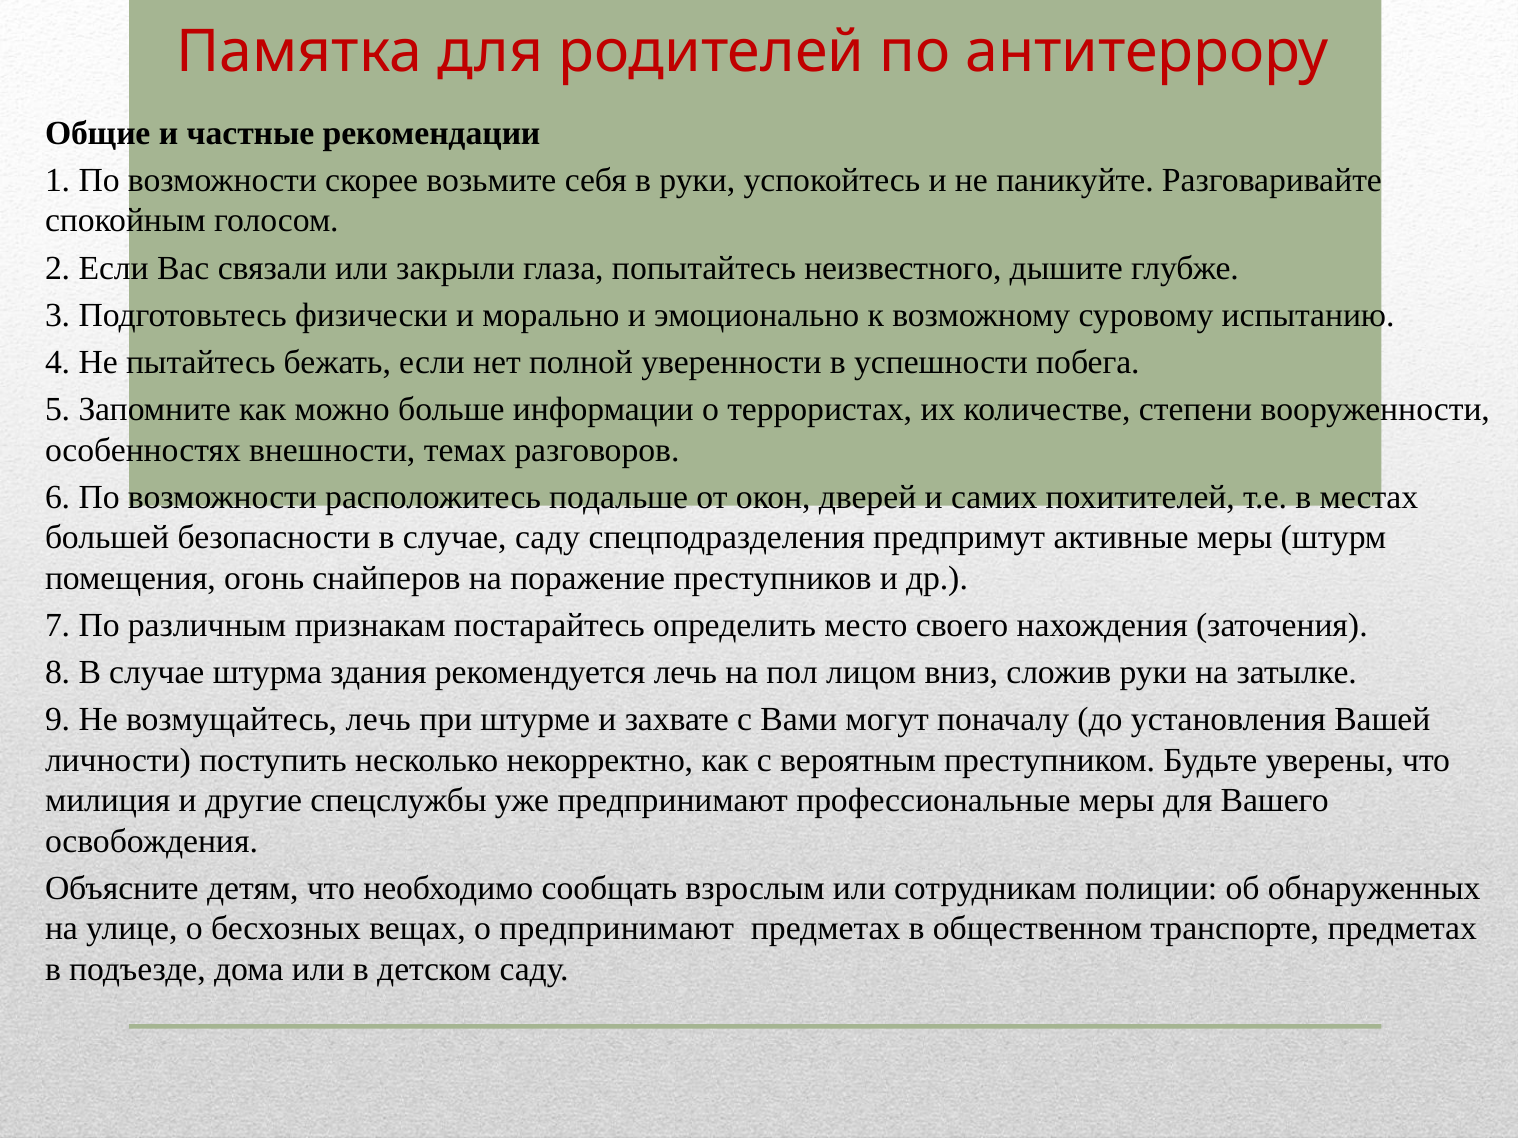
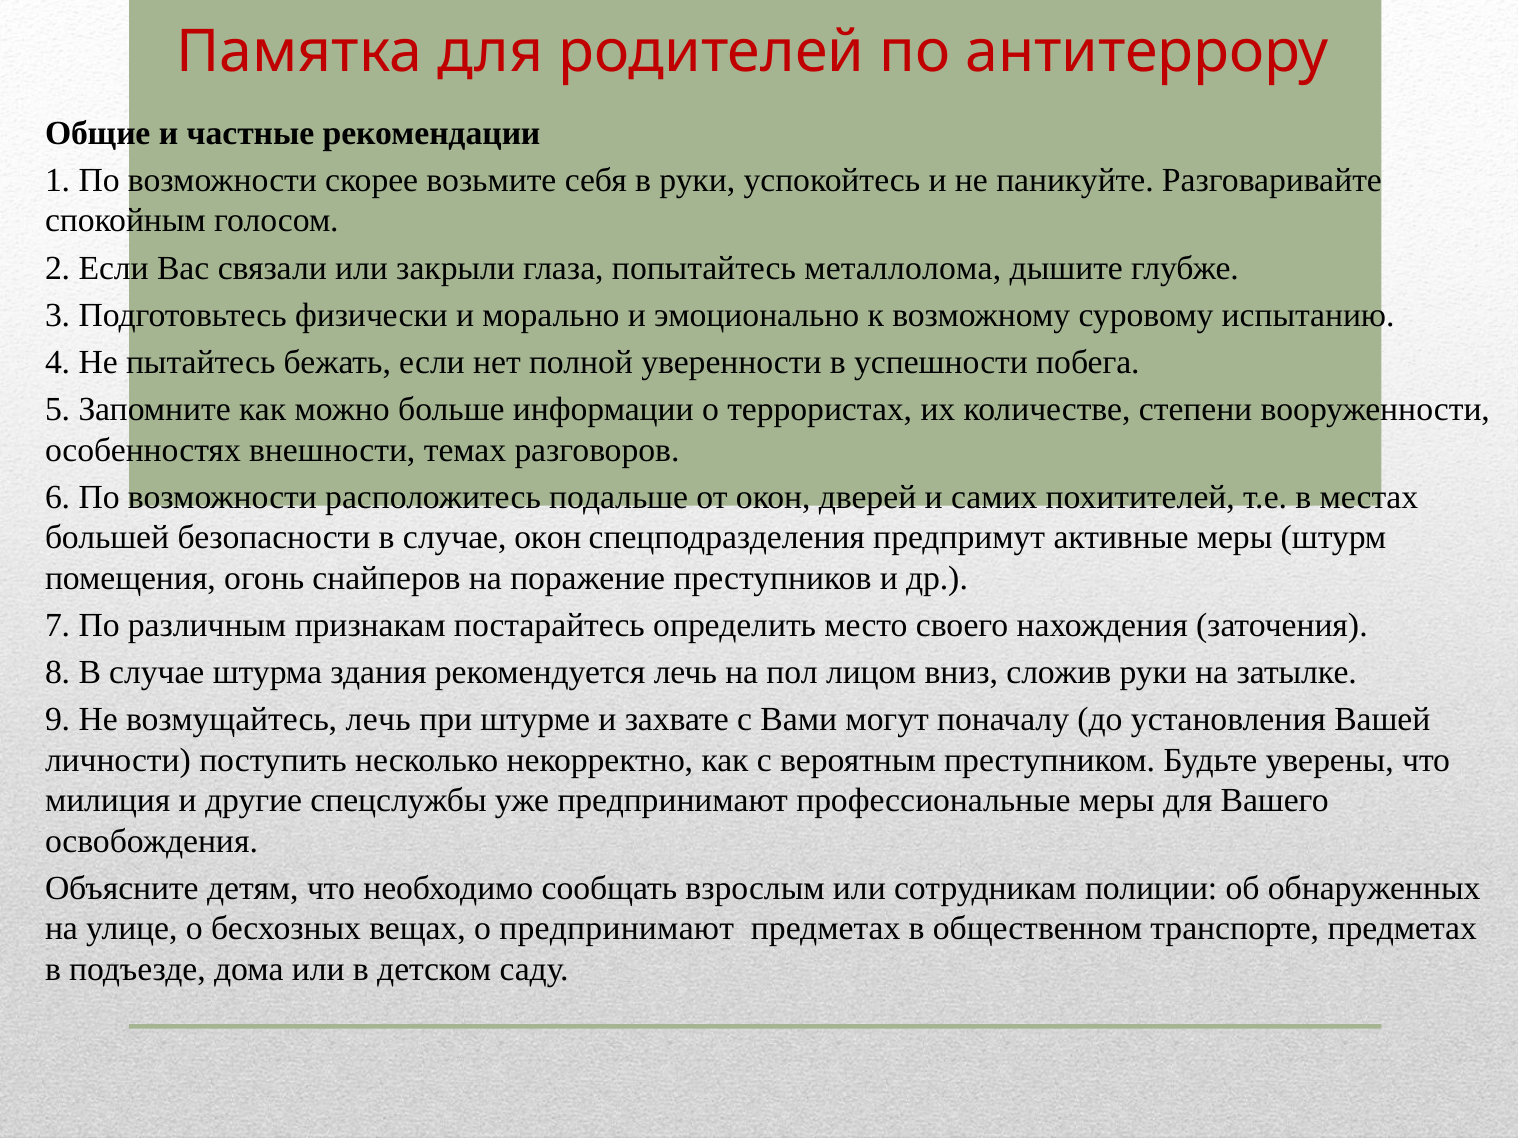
неизвестного: неизвестного -> металлолома
случае саду: саду -> окон
